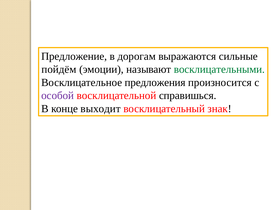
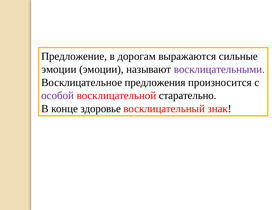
пойдём at (59, 69): пойдём -> эмоции
восклицательными colour: green -> purple
справишься: справишься -> старательно
выходит: выходит -> здоровье
